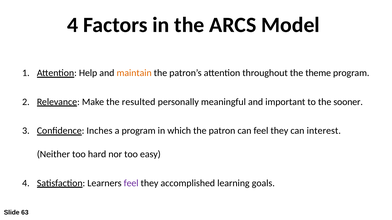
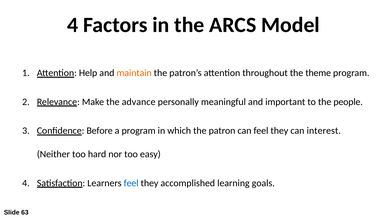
resulted: resulted -> advance
sooner: sooner -> people
Inches: Inches -> Before
feel at (131, 183) colour: purple -> blue
